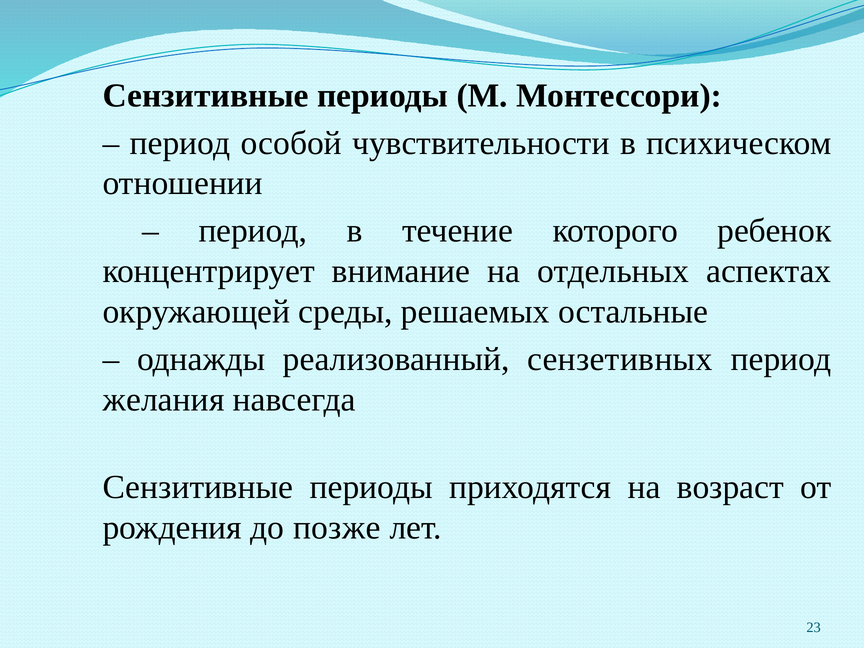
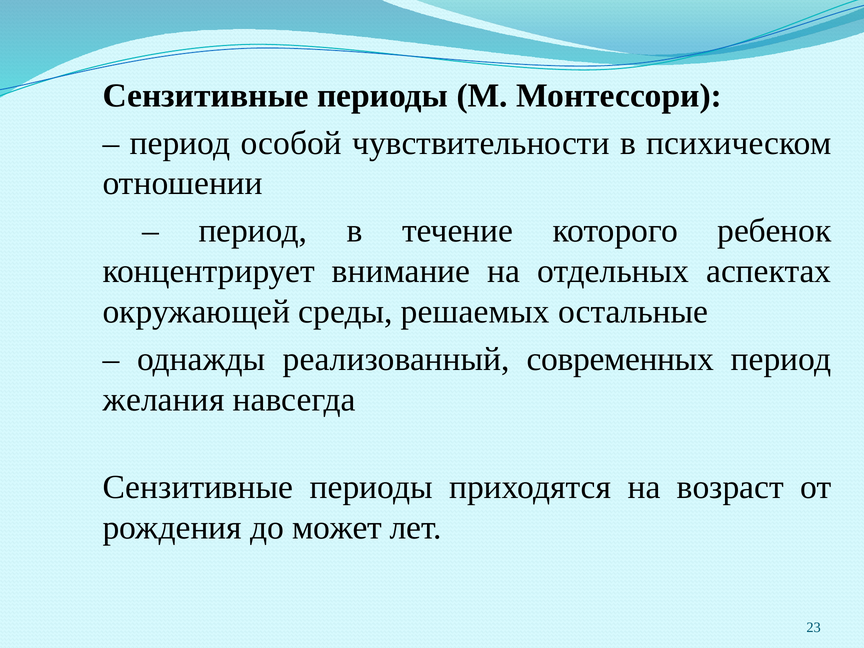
сензетивных: сензетивных -> современных
позже: позже -> может
